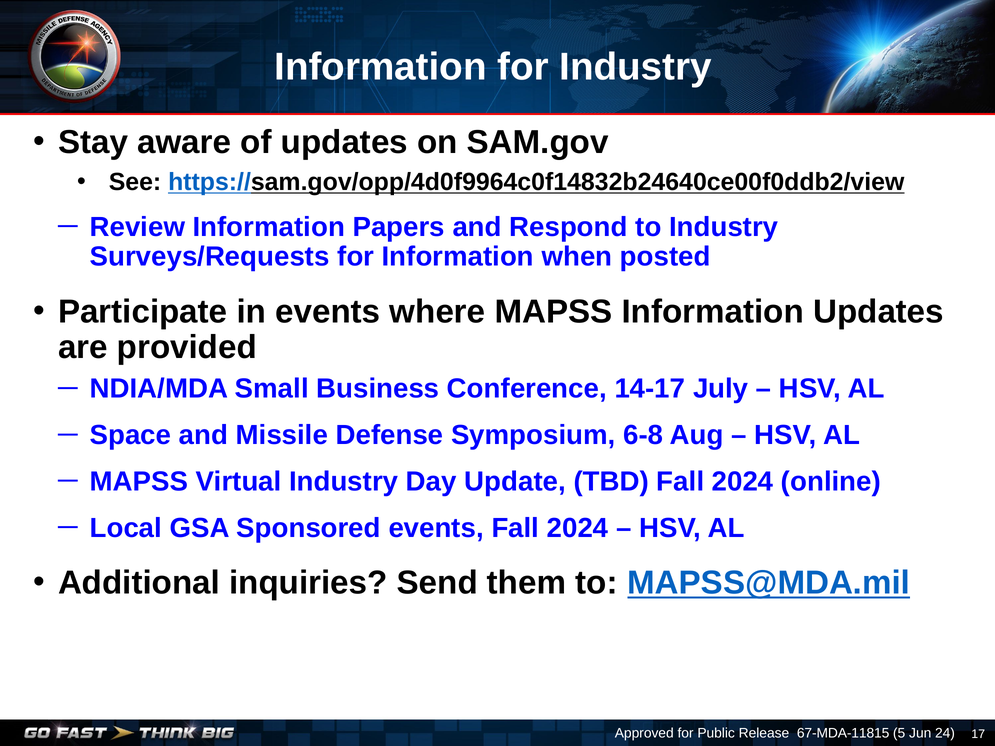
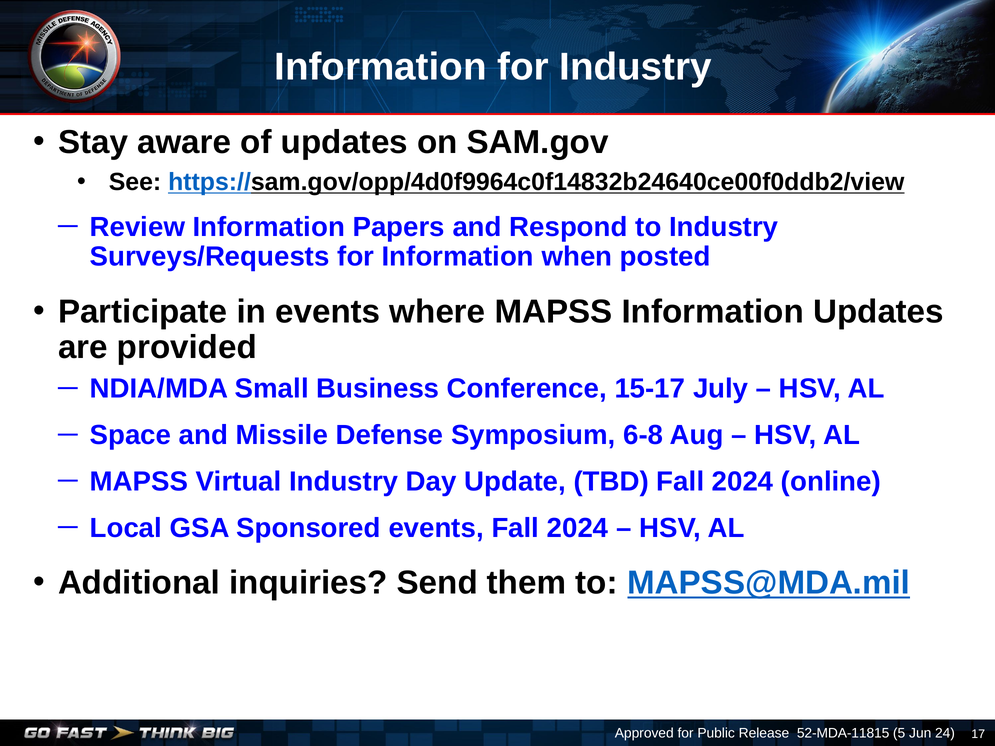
14-17: 14-17 -> 15-17
67-MDA-11815: 67-MDA-11815 -> 52-MDA-11815
